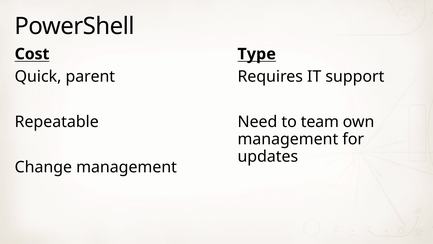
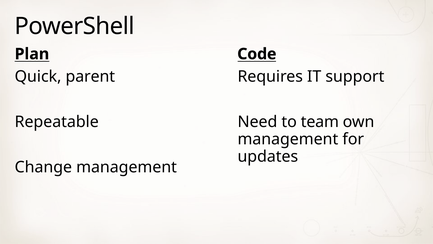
Cost: Cost -> Plan
Type: Type -> Code
